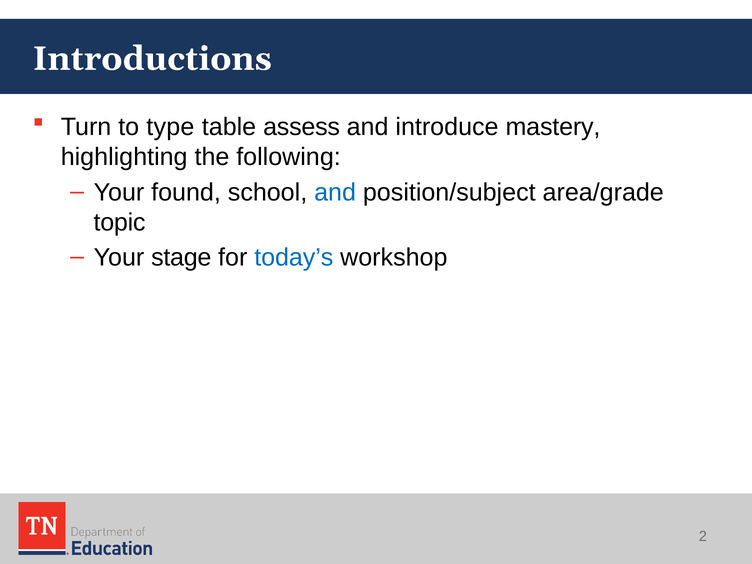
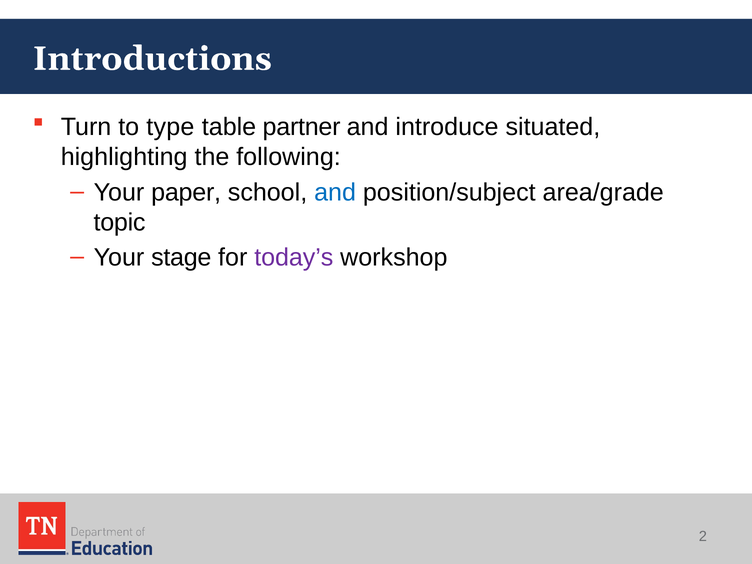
assess: assess -> partner
mastery: mastery -> situated
found: found -> paper
today’s colour: blue -> purple
